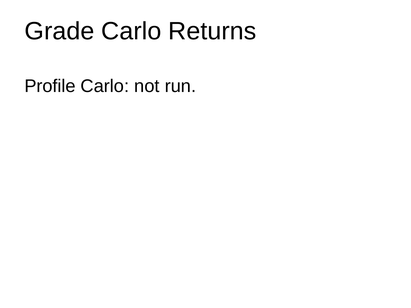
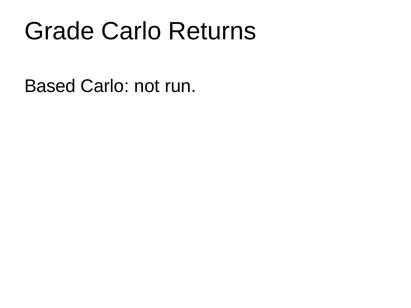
Profile: Profile -> Based
